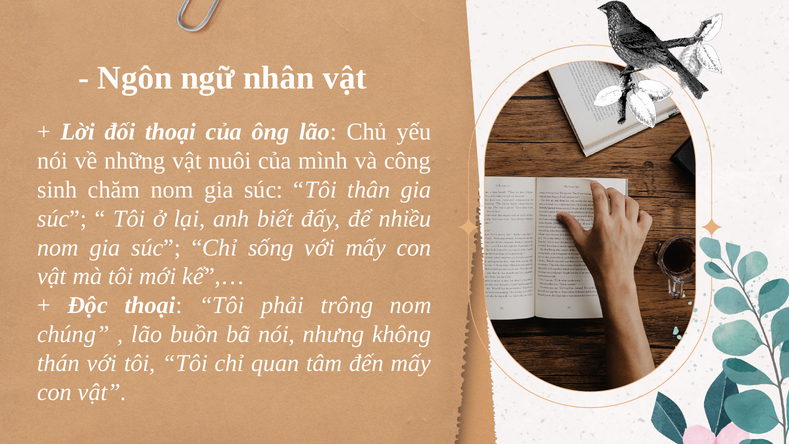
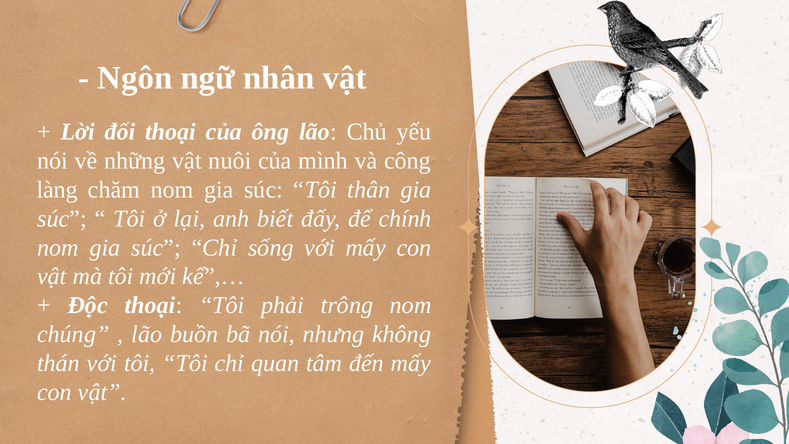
sinh: sinh -> làng
nhiều: nhiều -> chính
